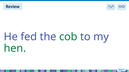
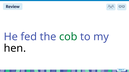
hen colour: green -> black
